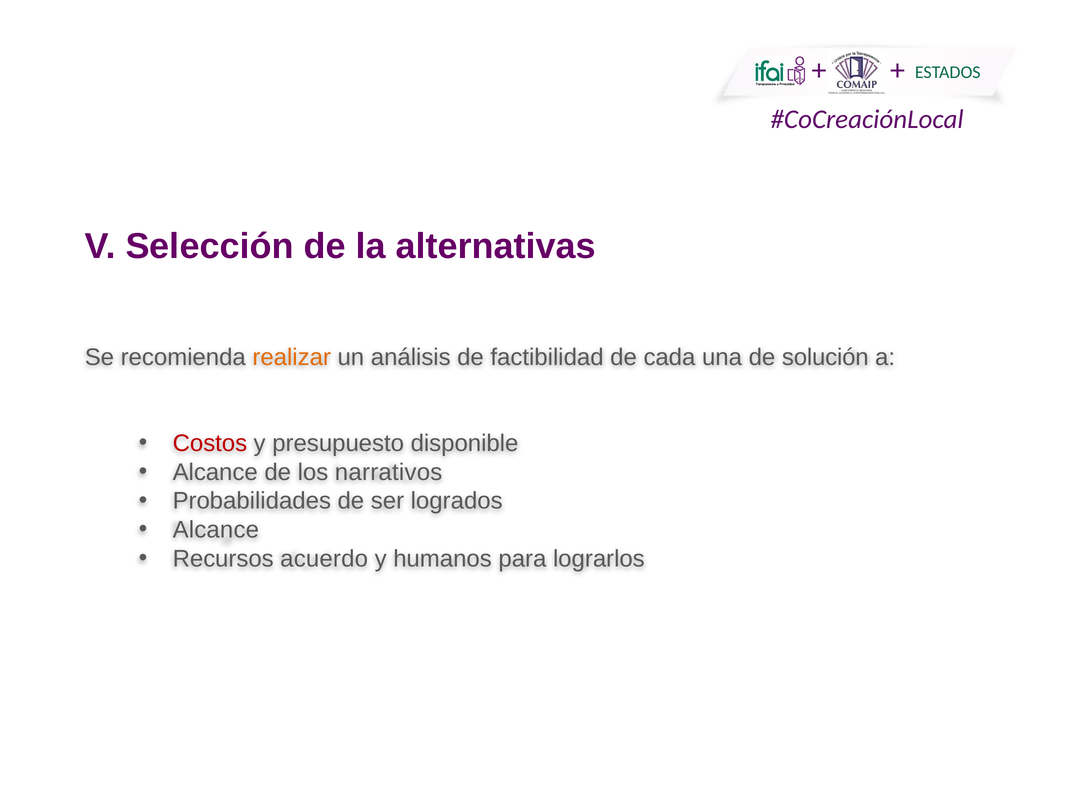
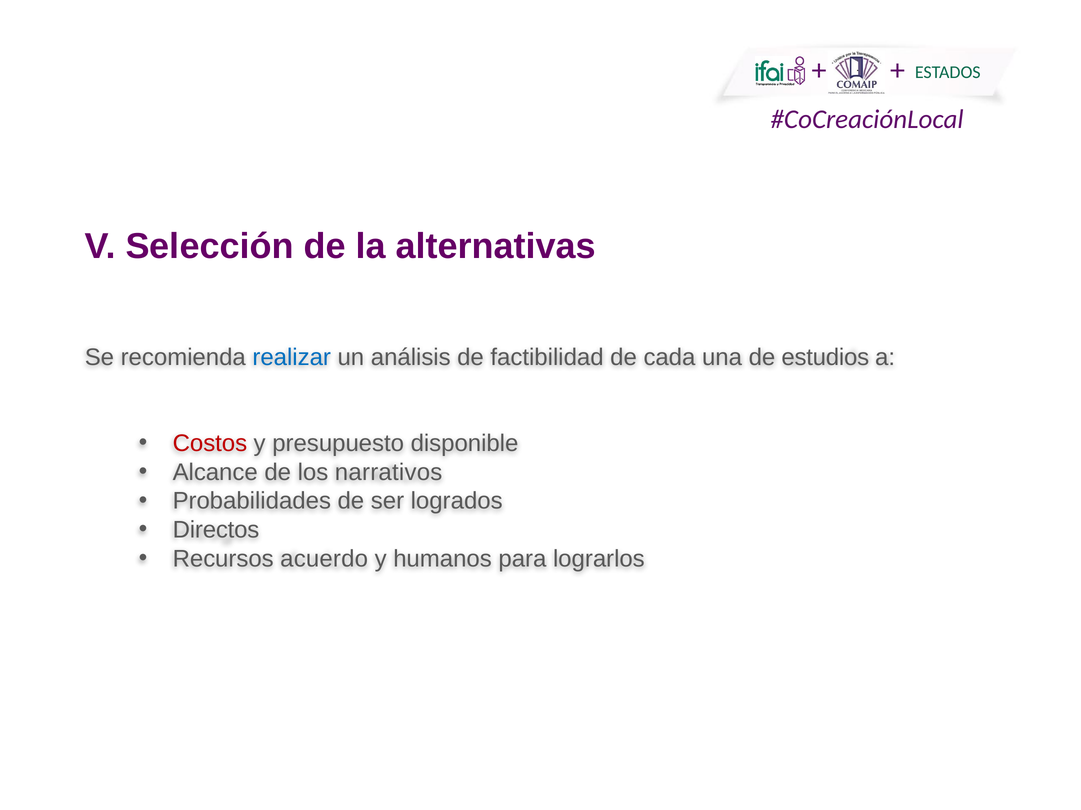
realizar colour: orange -> blue
solución: solución -> estudios
Alcance at (216, 530): Alcance -> Directos
